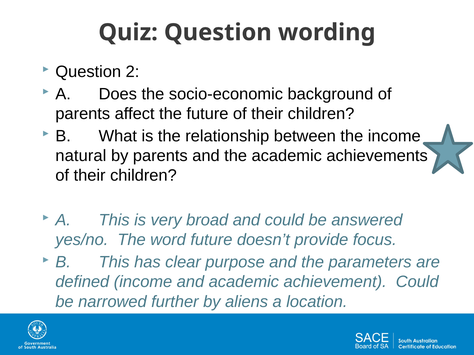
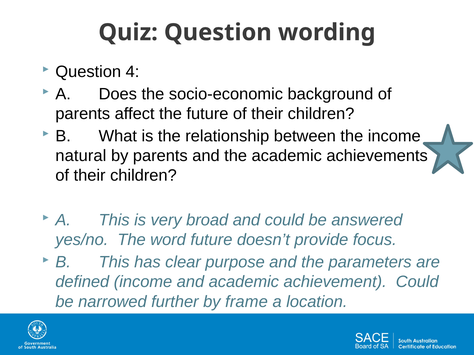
2: 2 -> 4
aliens: aliens -> frame
